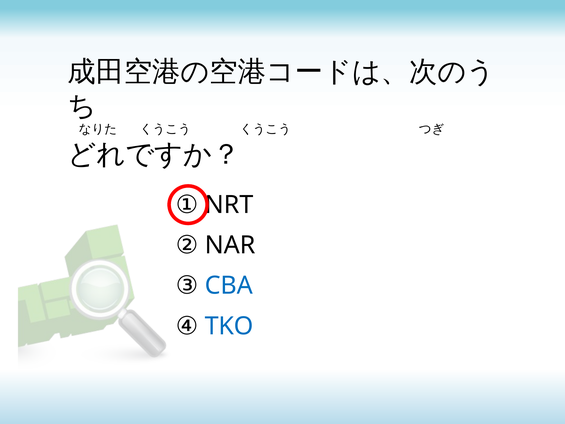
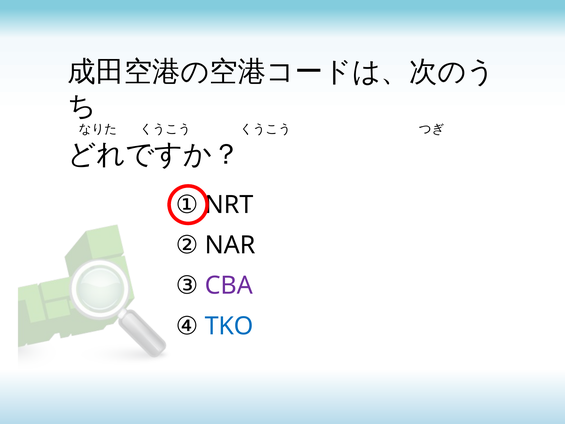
CBA colour: blue -> purple
